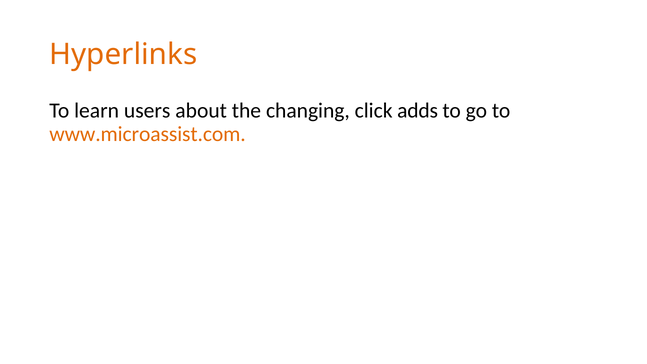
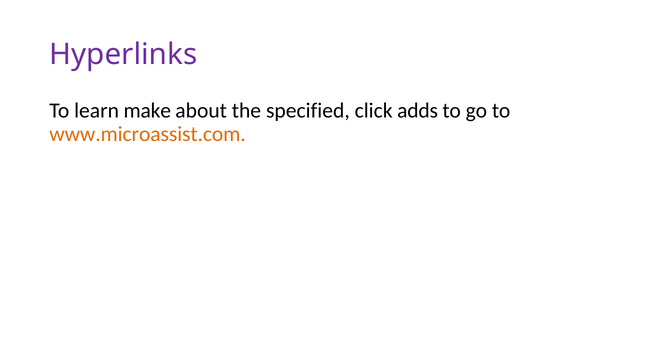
Hyperlinks colour: orange -> purple
users: users -> make
changing: changing -> specified
